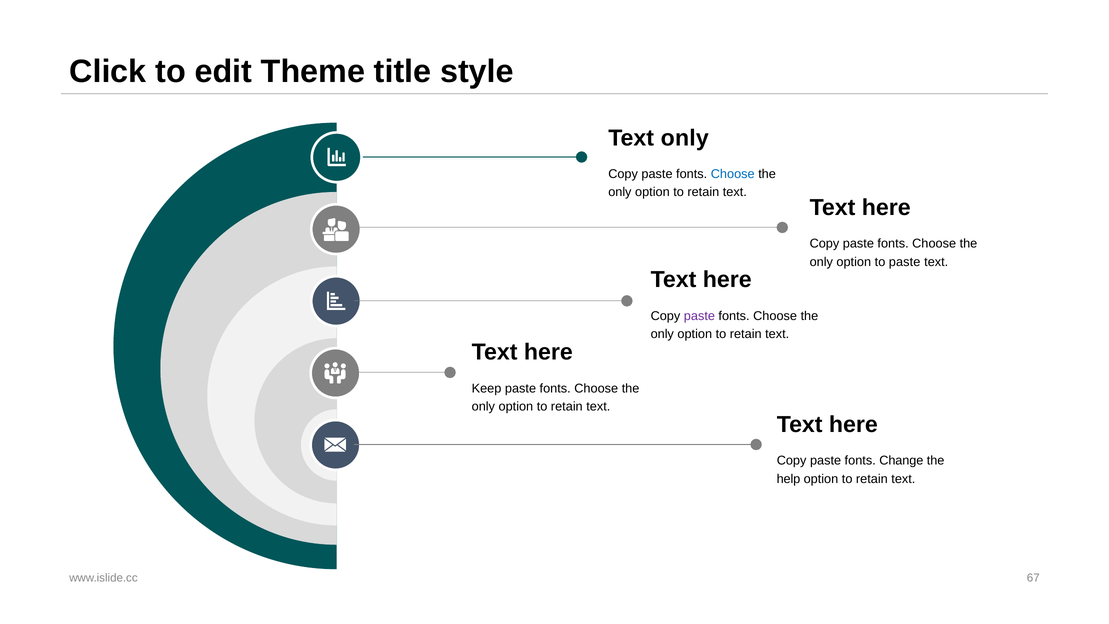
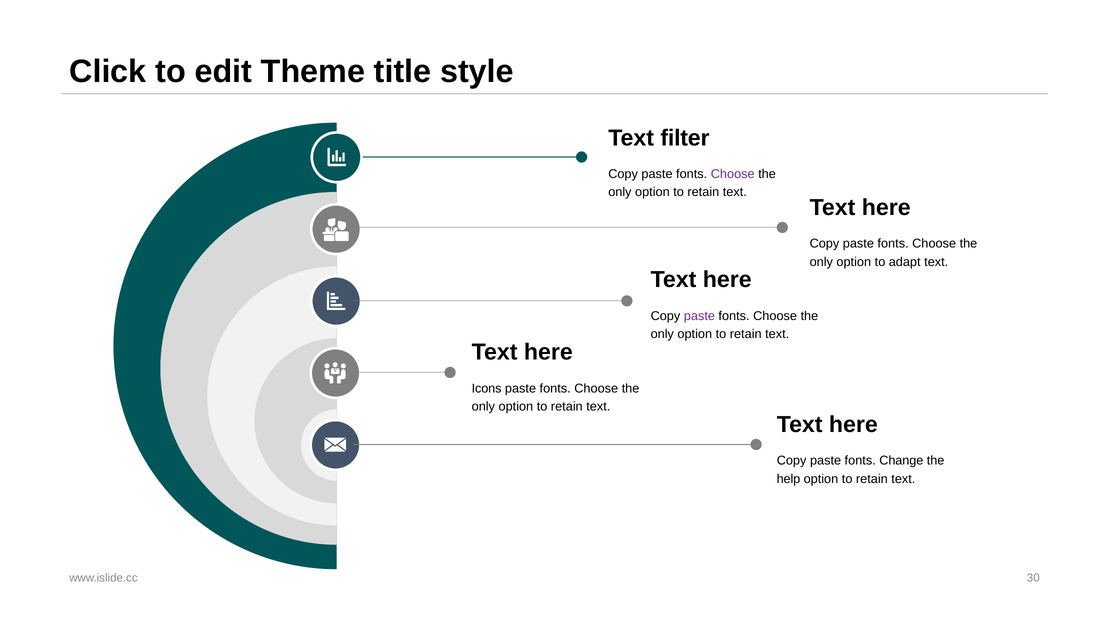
Text only: only -> filter
Choose at (733, 174) colour: blue -> purple
to paste: paste -> adapt
Keep: Keep -> Icons
67: 67 -> 30
